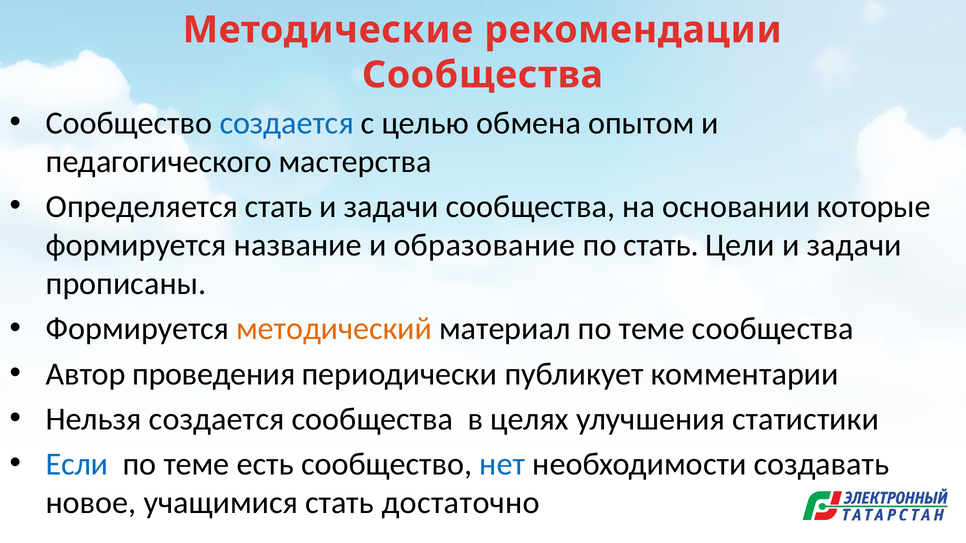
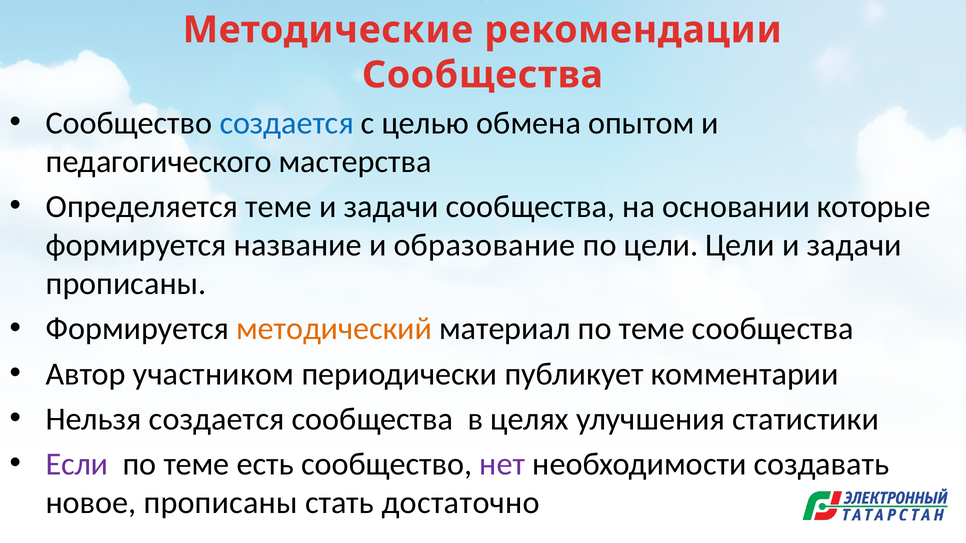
Определяется стать: стать -> теме
по стать: стать -> цели
проведения: проведения -> участником
Если colour: blue -> purple
нет colour: blue -> purple
новое учащимися: учащимися -> прописаны
